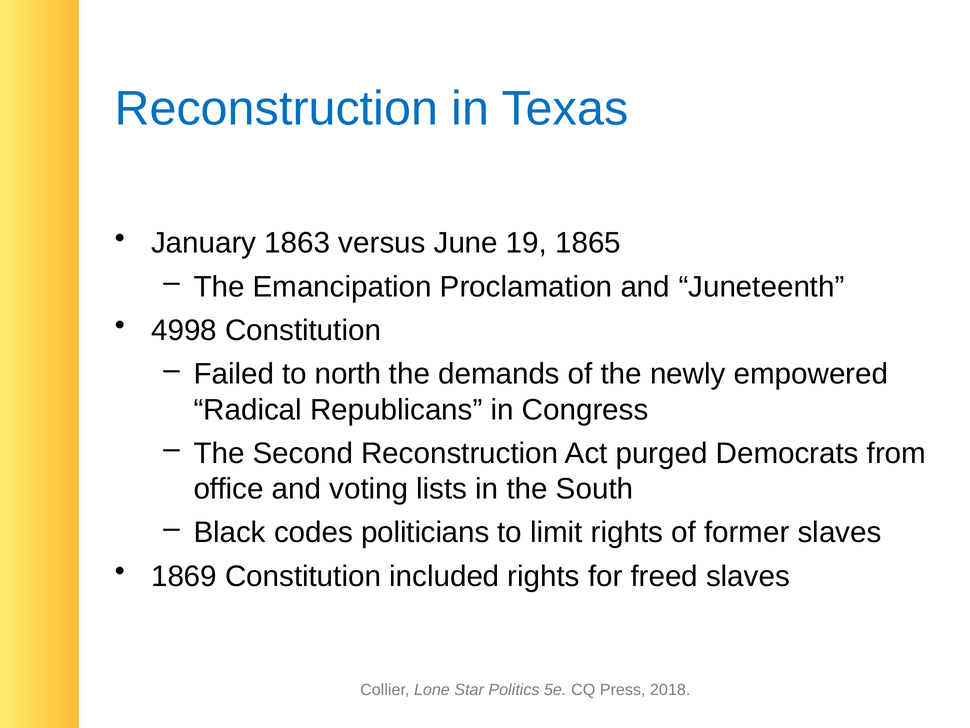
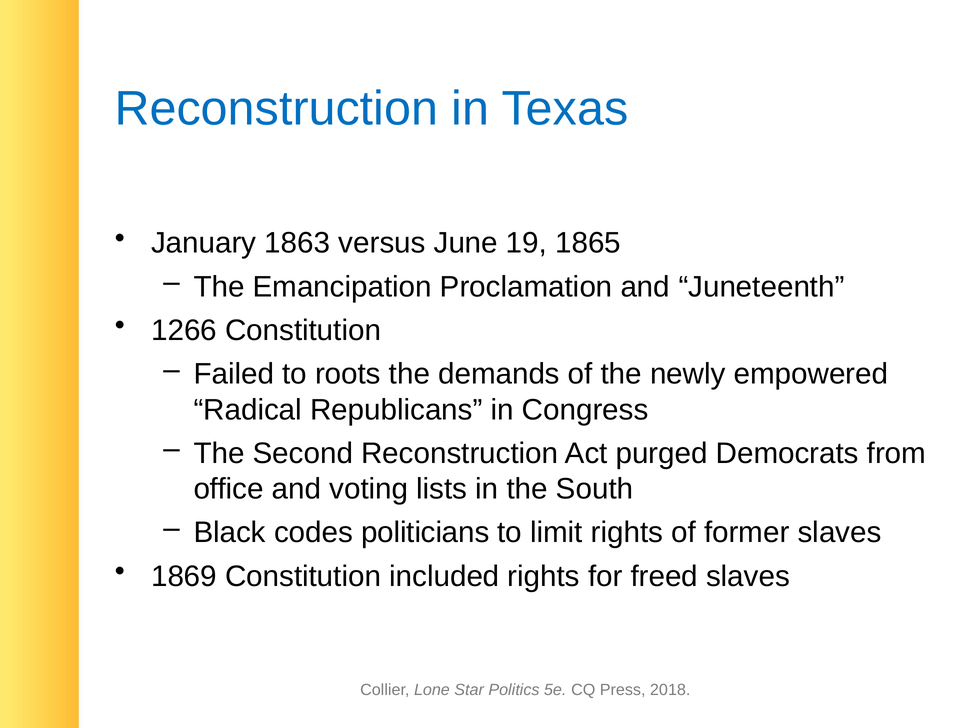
4998: 4998 -> 1266
north: north -> roots
